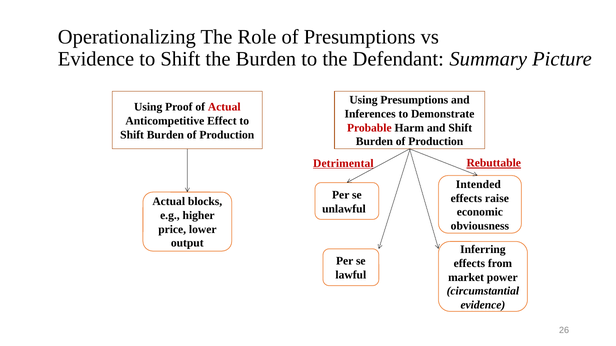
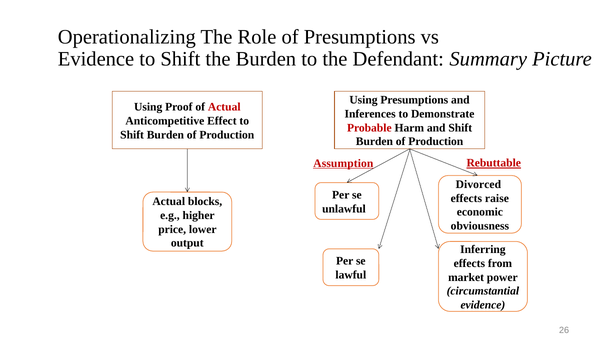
Detrimental: Detrimental -> Assumption
Intended: Intended -> Divorced
